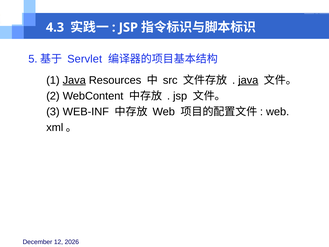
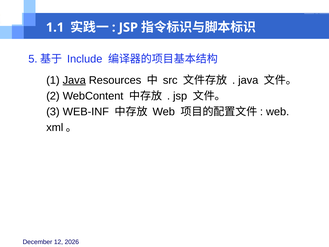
4.3: 4.3 -> 1.1
Servlet: Servlet -> Include
java at (248, 80) underline: present -> none
